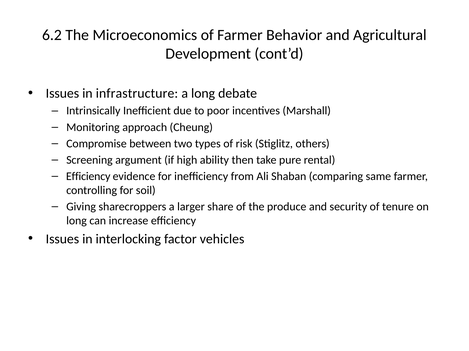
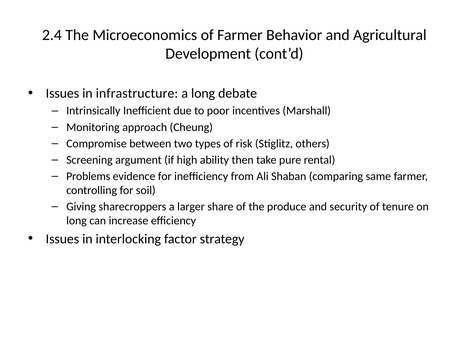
6.2: 6.2 -> 2.4
Efficiency at (88, 177): Efficiency -> Problems
vehicles: vehicles -> strategy
